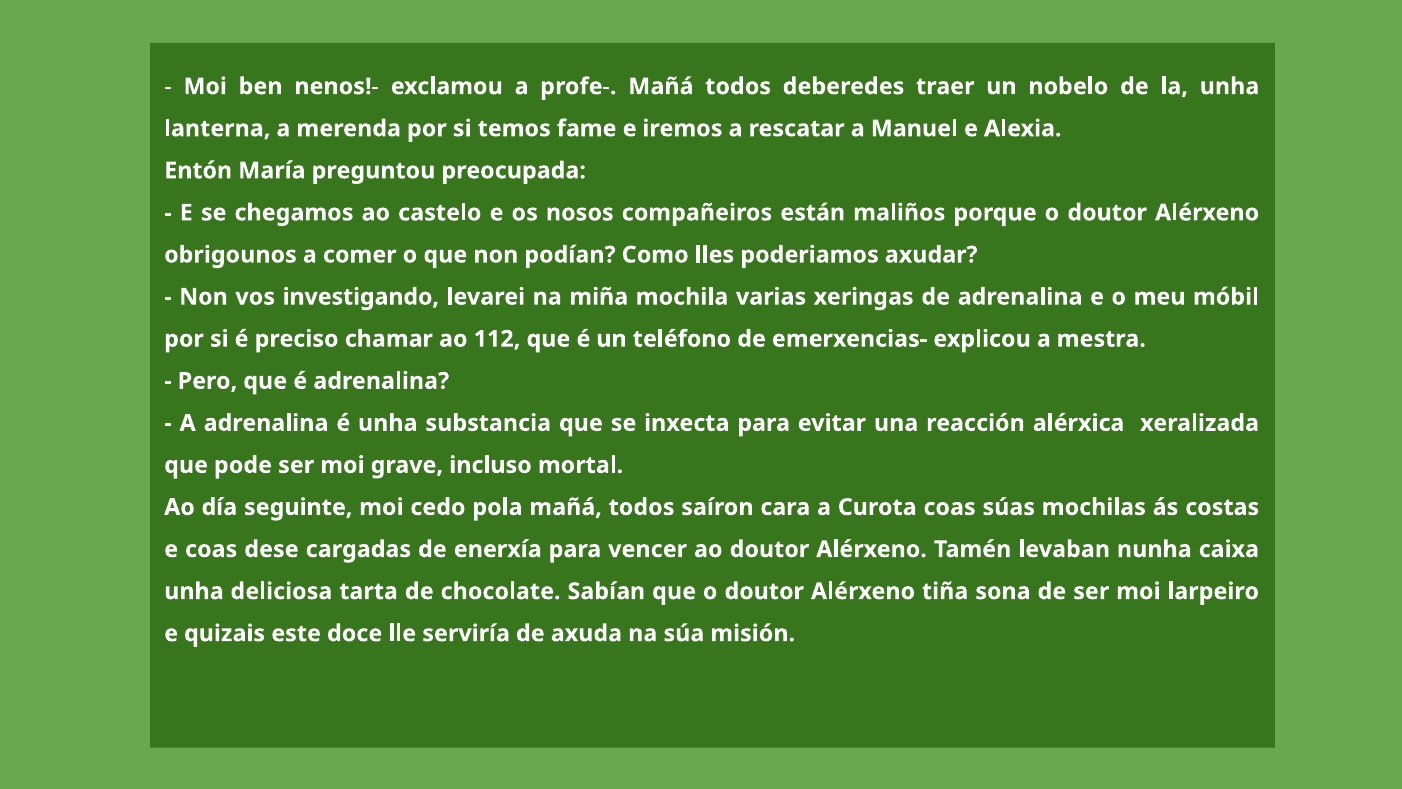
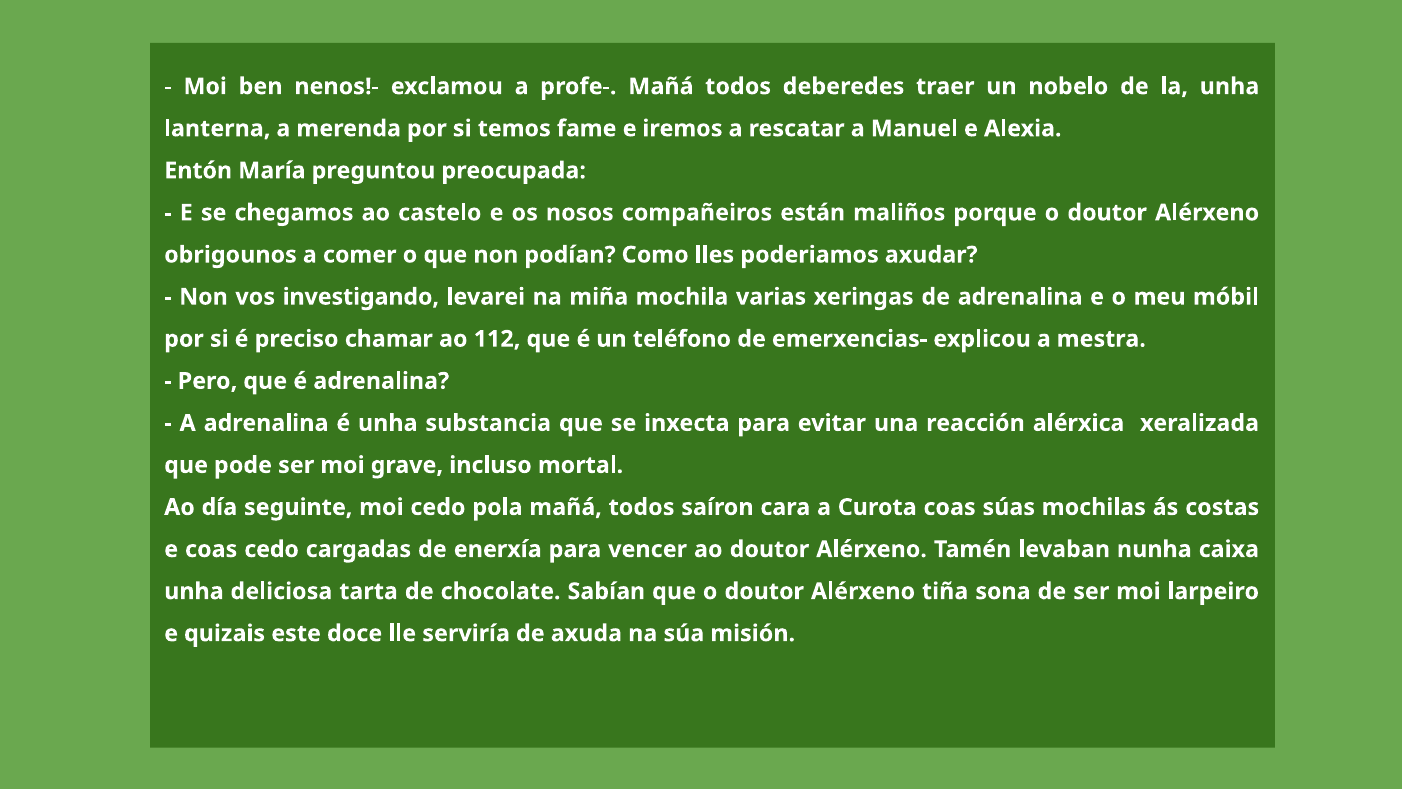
coas dese: dese -> cedo
